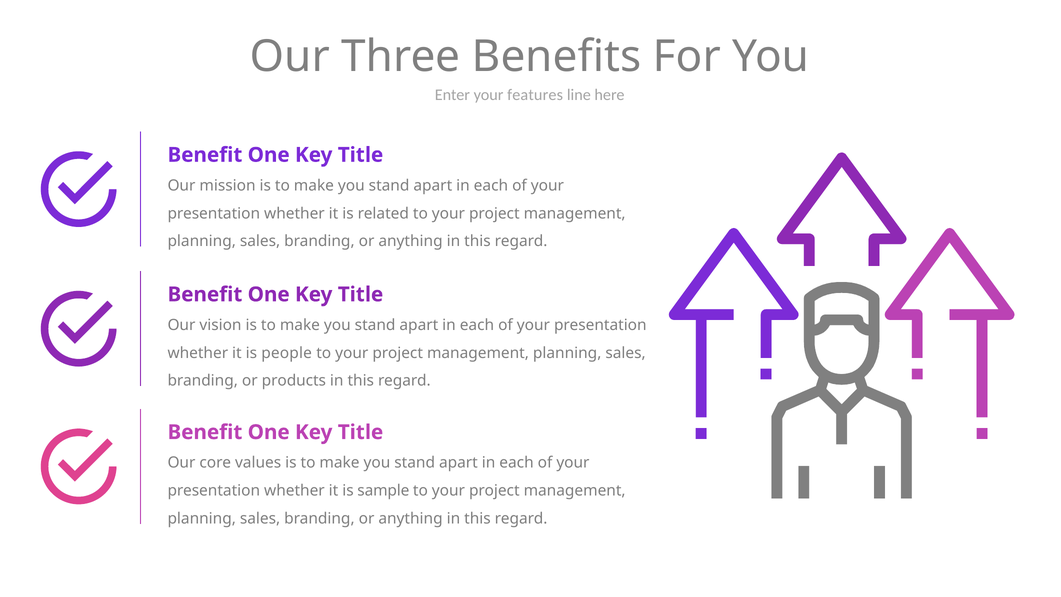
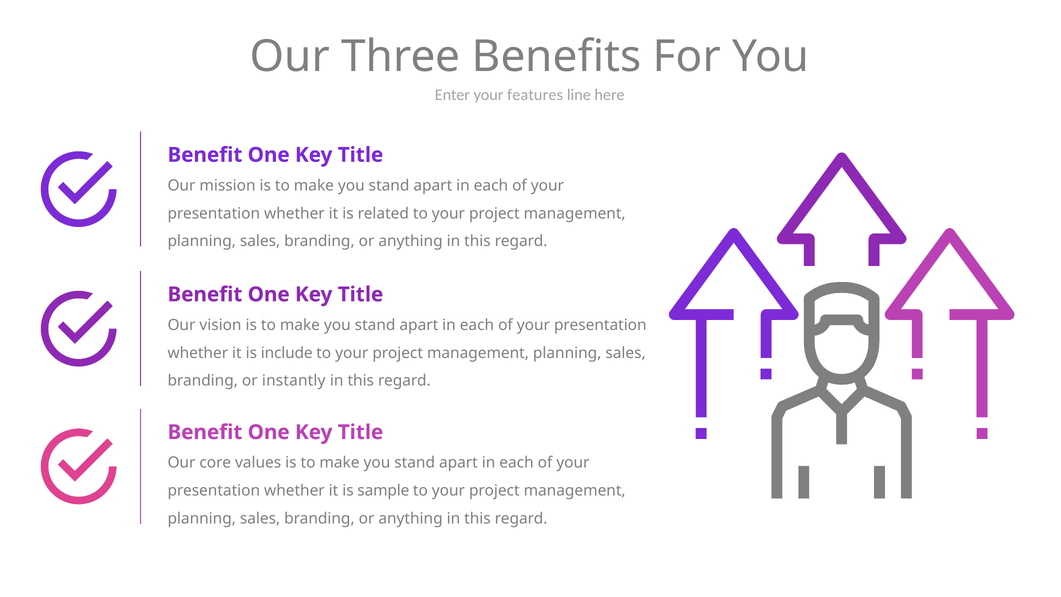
people: people -> include
products: products -> instantly
